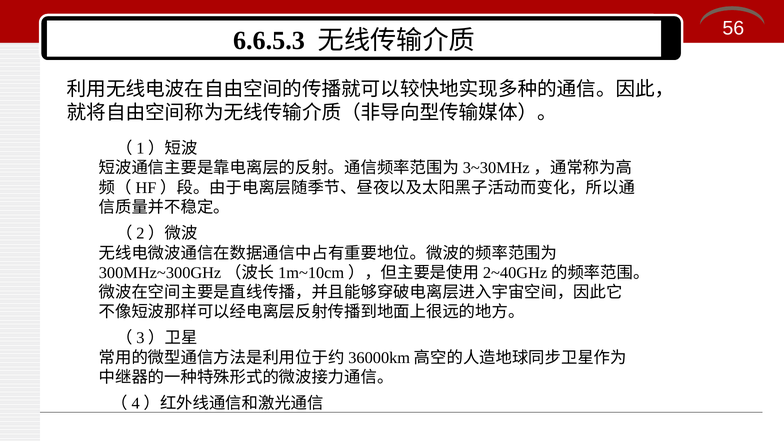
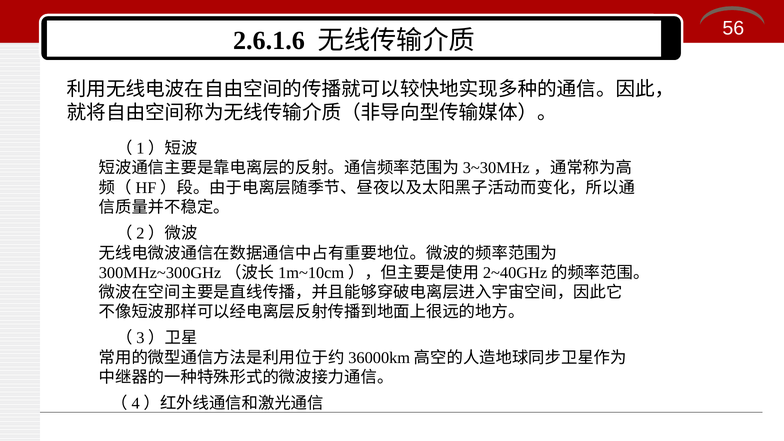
6.6.5.3: 6.6.5.3 -> 2.6.1.6
